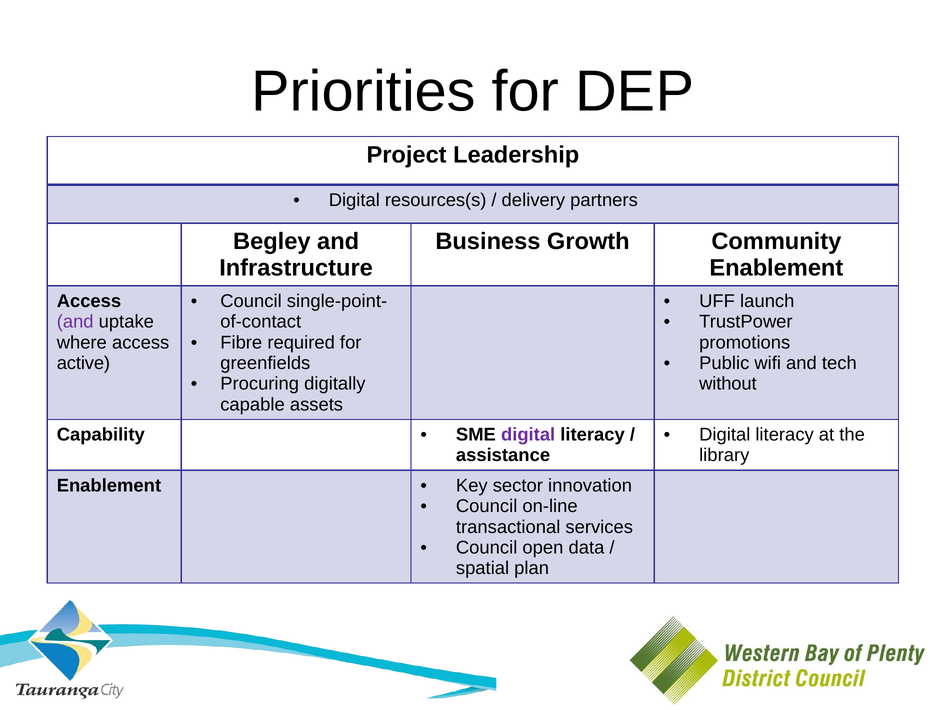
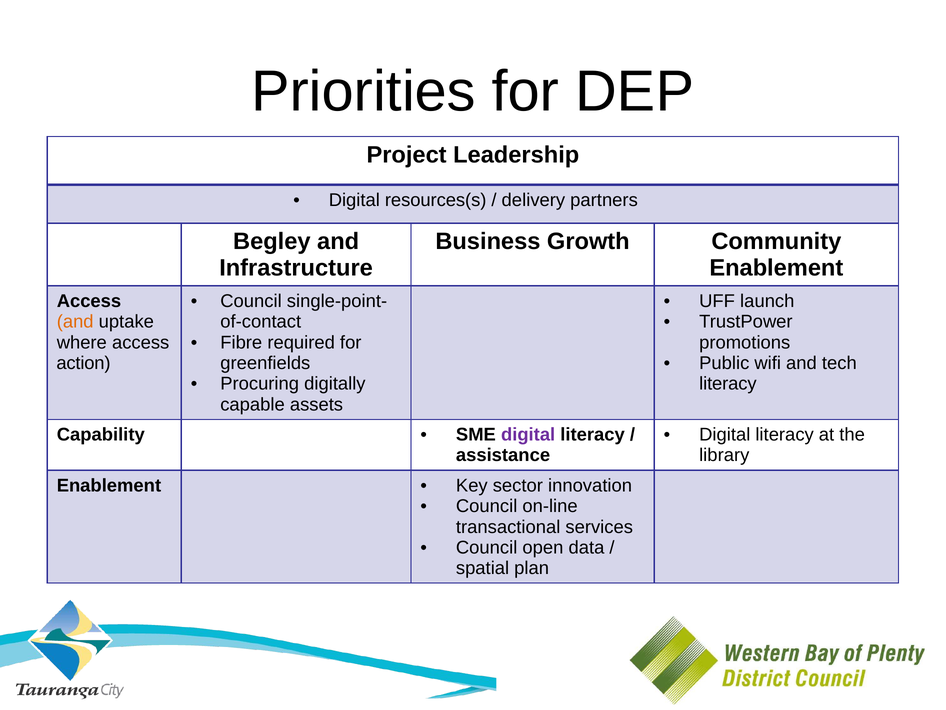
and at (75, 322) colour: purple -> orange
active: active -> action
without at (728, 384): without -> literacy
